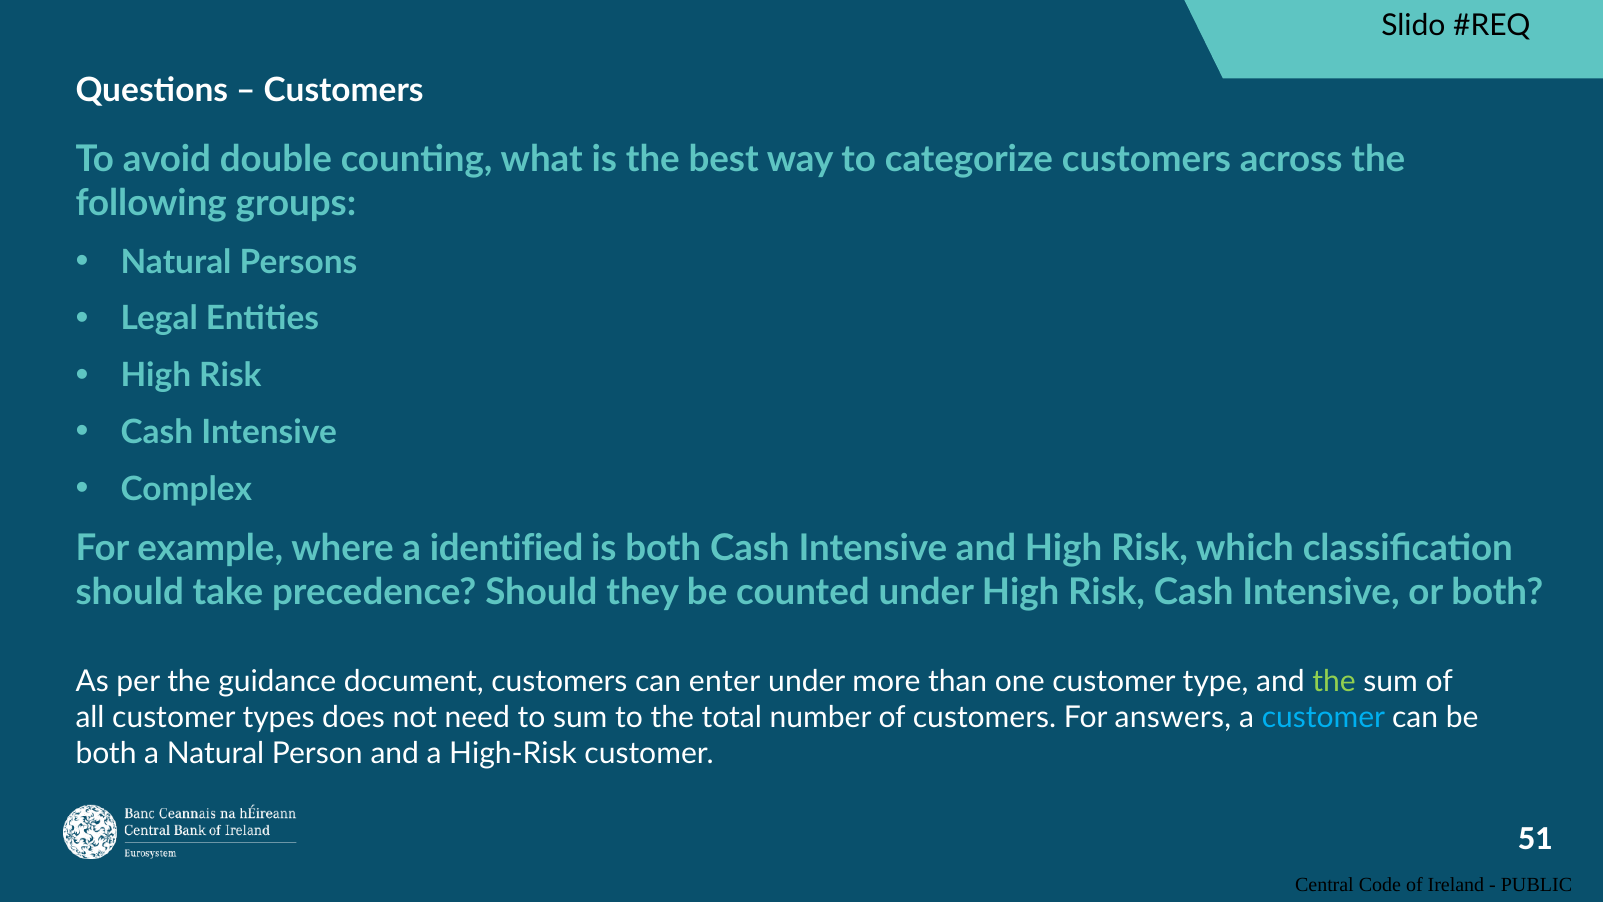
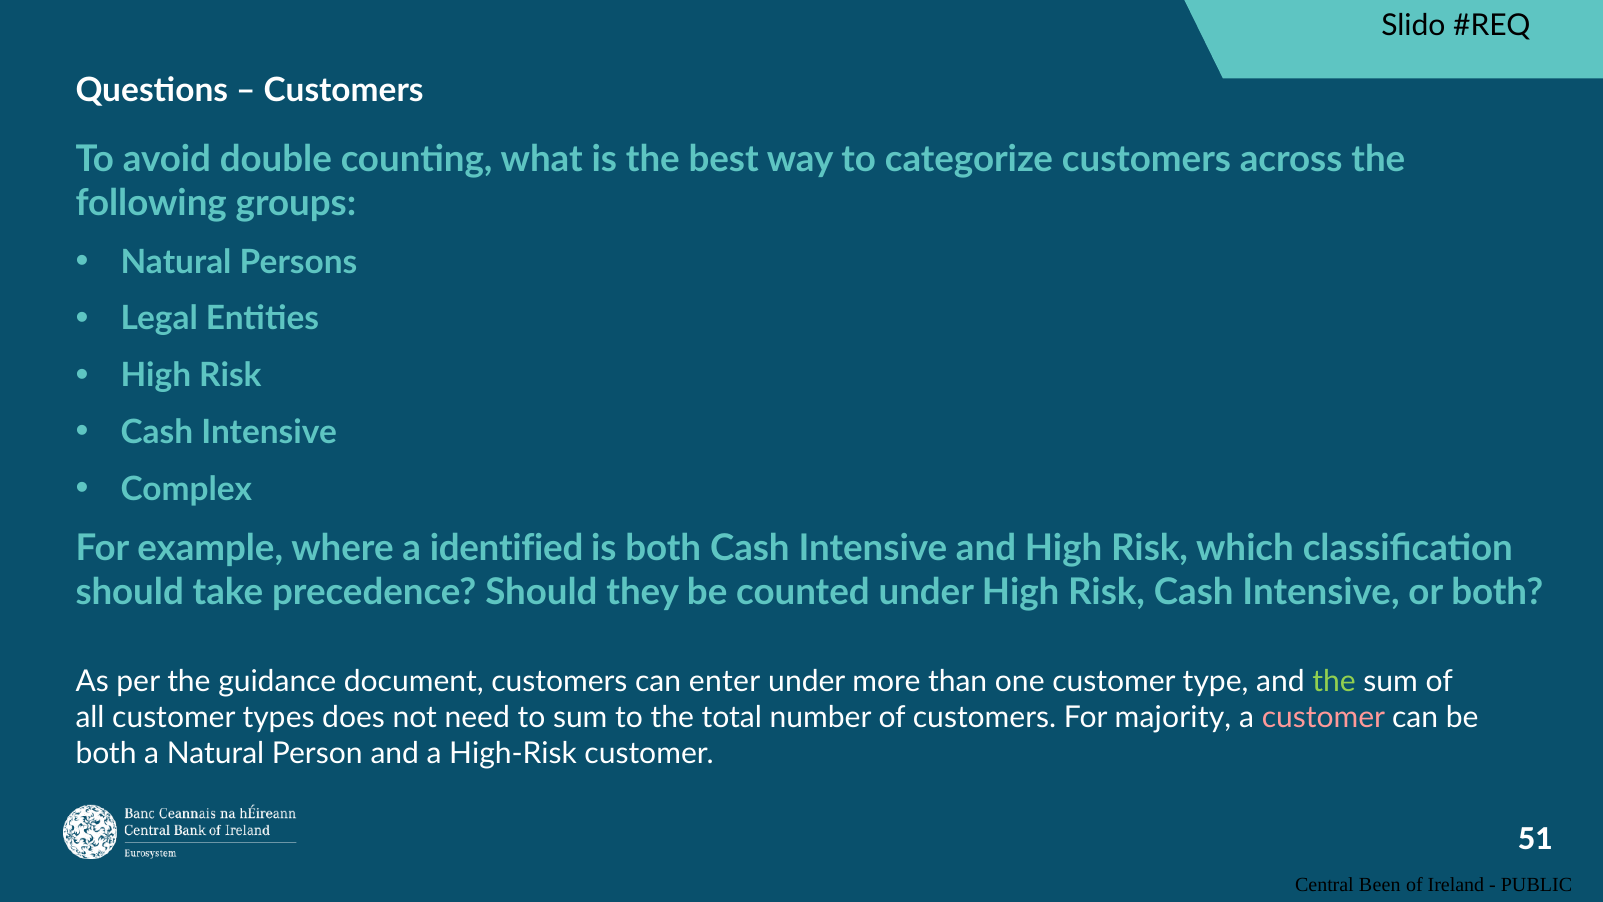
answers: answers -> majority
customer at (1323, 717) colour: light blue -> pink
Code: Code -> Been
